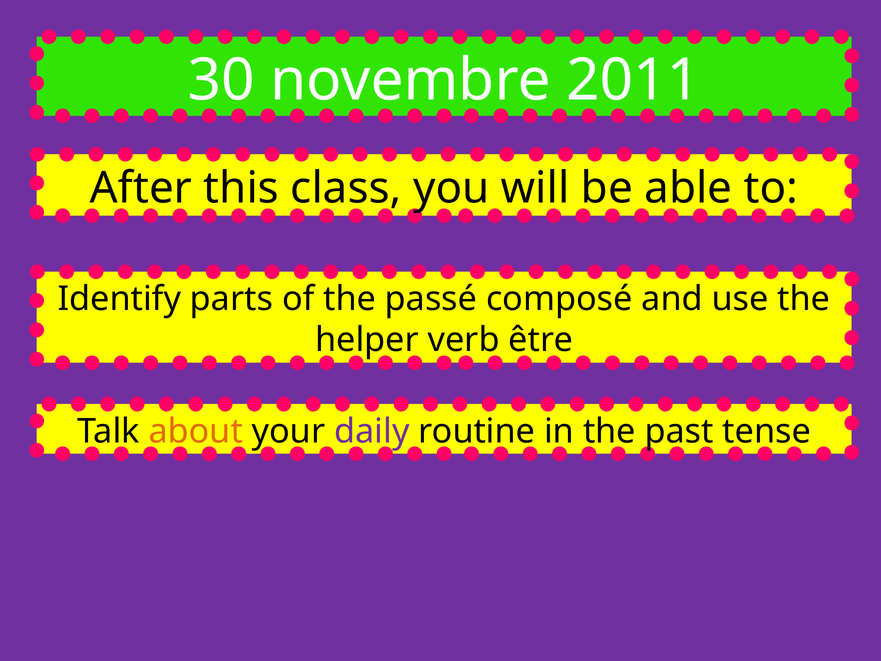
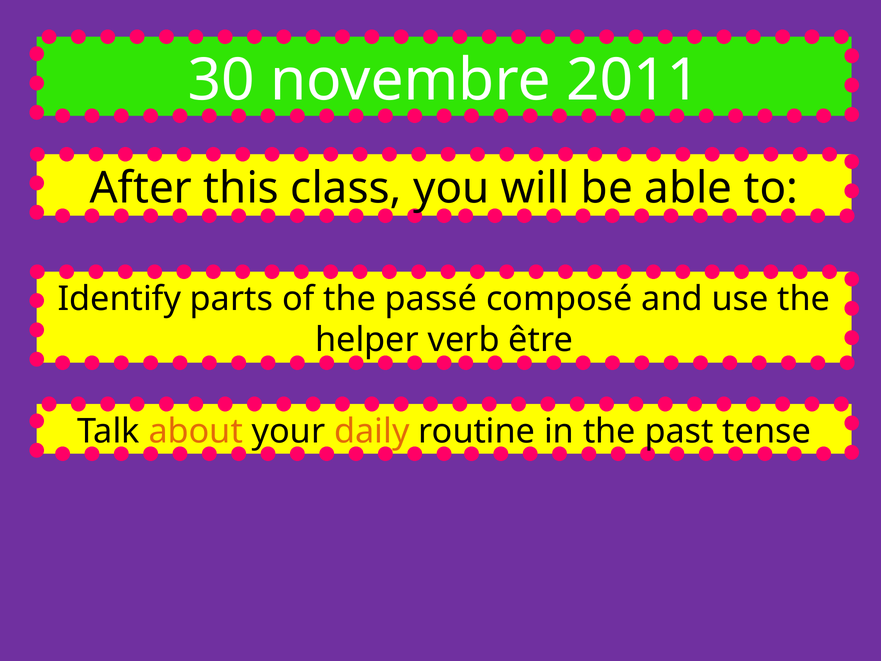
daily colour: purple -> orange
